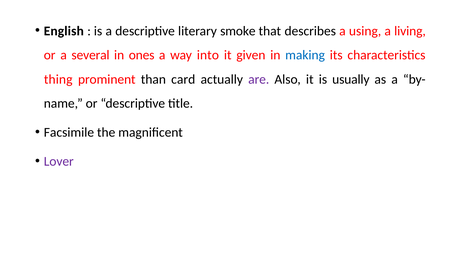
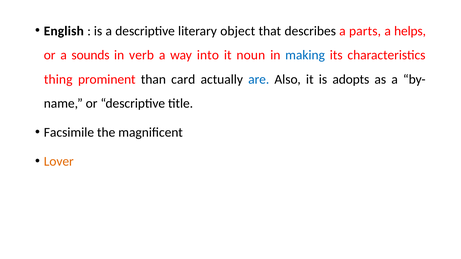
smoke: smoke -> object
using: using -> parts
living: living -> helps
several: several -> sounds
ones: ones -> verb
given: given -> noun
are colour: purple -> blue
usually: usually -> adopts
Lover colour: purple -> orange
